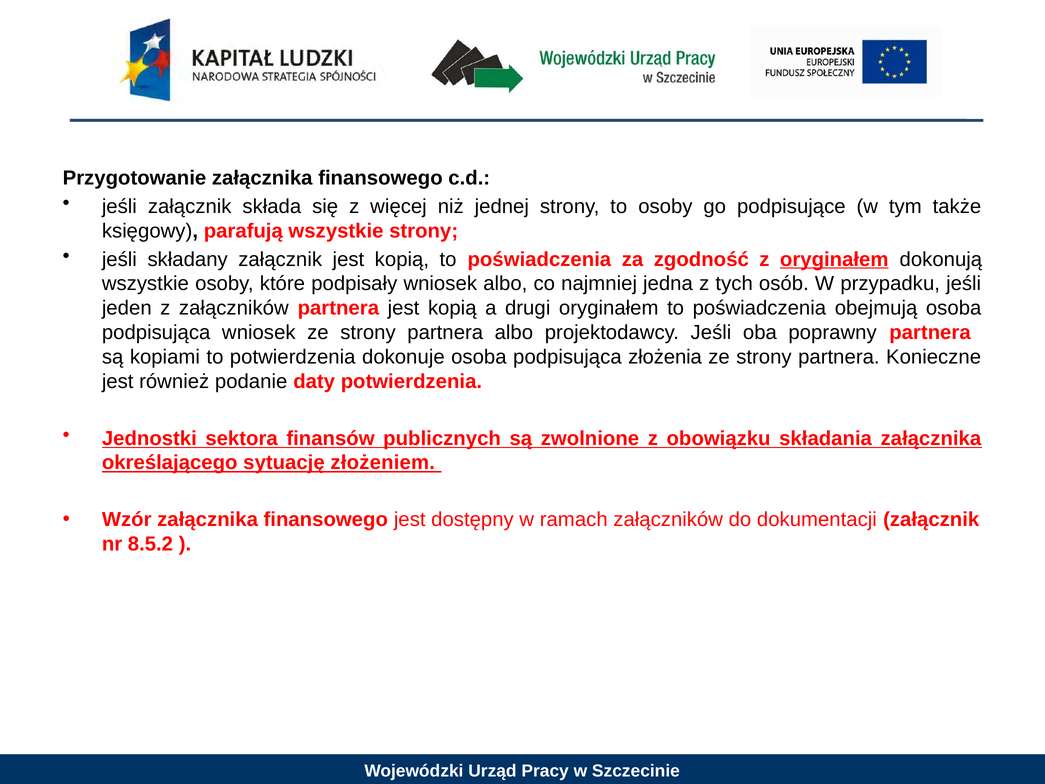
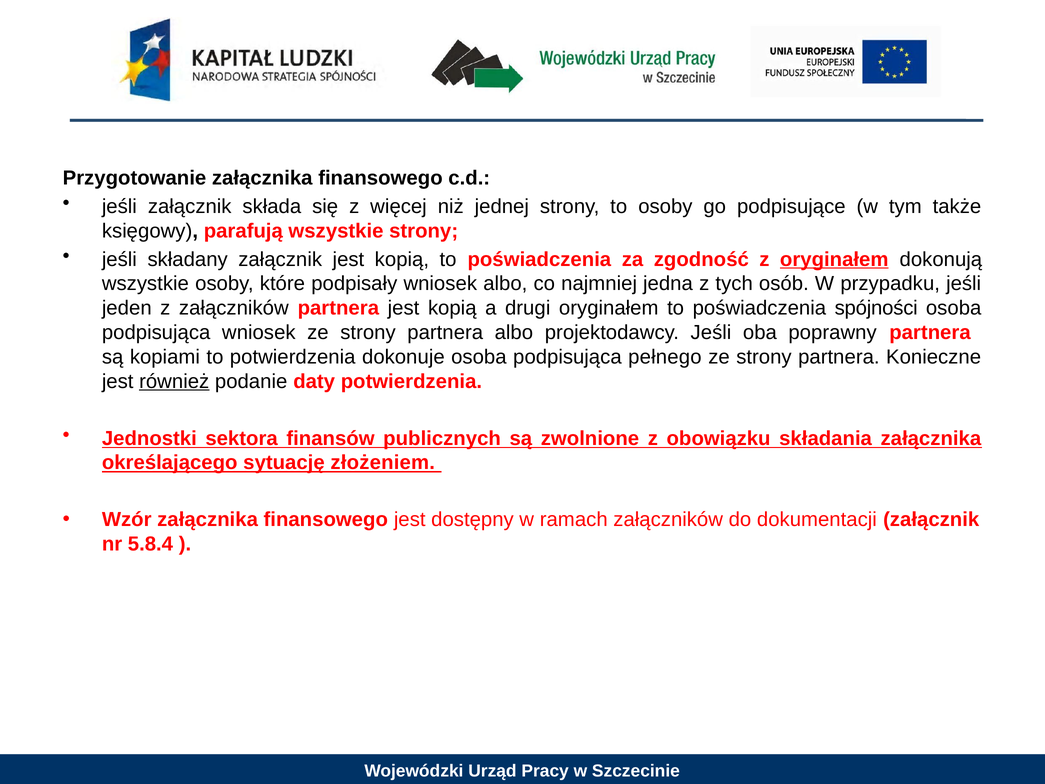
obejmują: obejmują -> spójności
złożenia: złożenia -> pełnego
również underline: none -> present
8.5.2: 8.5.2 -> 5.8.4
